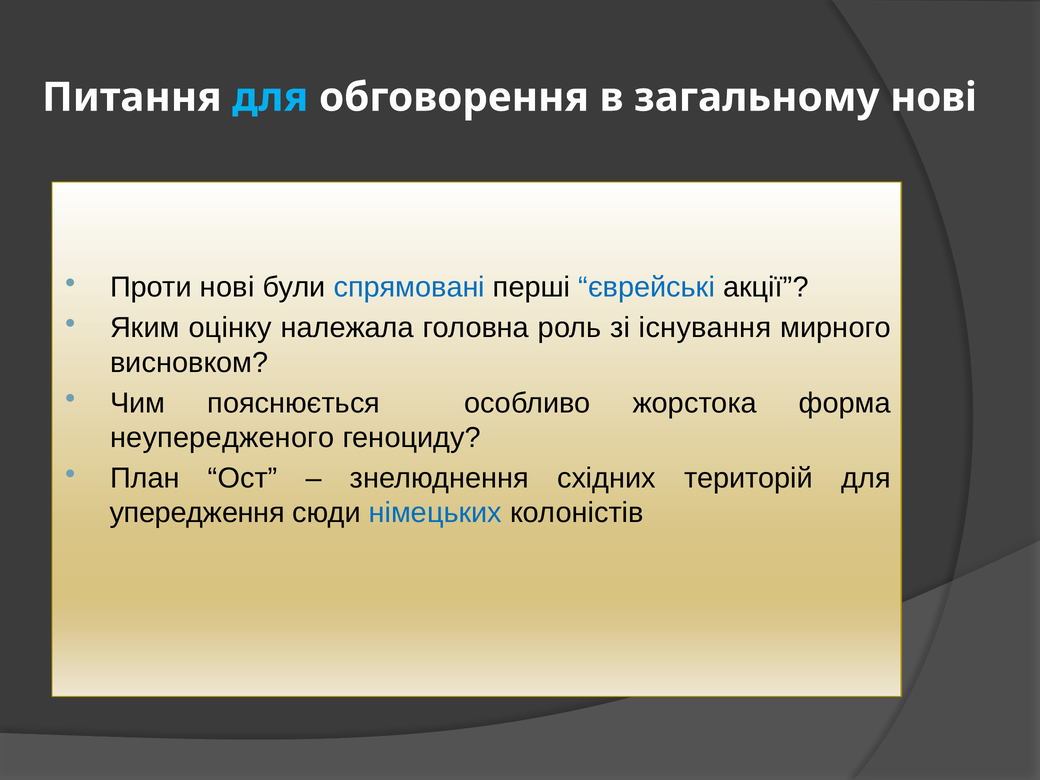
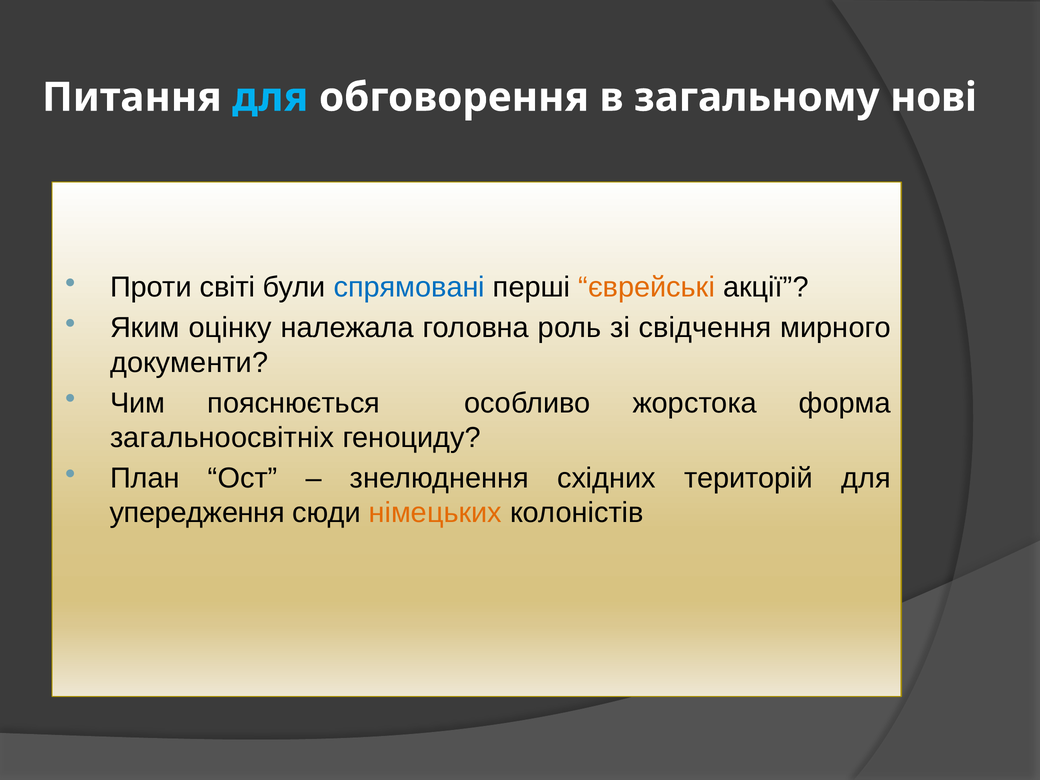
Проти нові: нові -> світі
єврейські colour: blue -> orange
існування: існування -> свідчення
висновком: висновком -> документи
неупередженого: неупередженого -> загальноосвітніх
німецьких colour: blue -> orange
